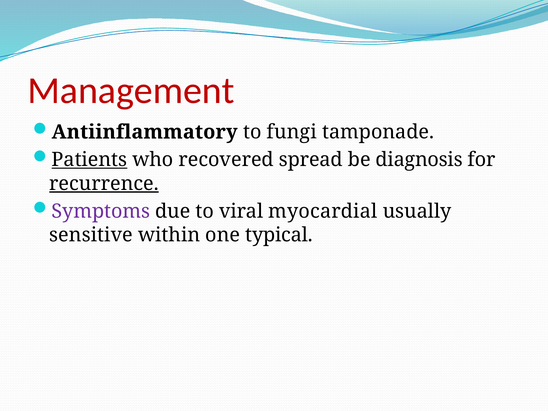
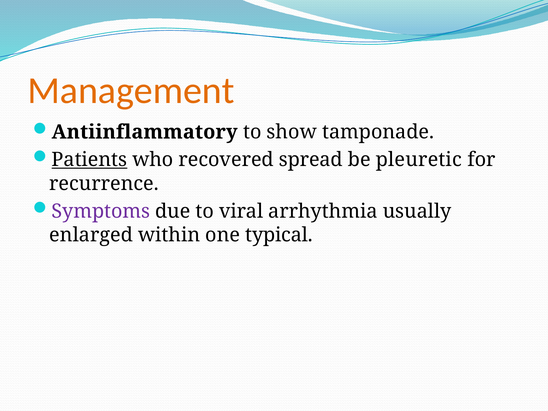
Management colour: red -> orange
fungi: fungi -> show
diagnosis: diagnosis -> pleuretic
recurrence underline: present -> none
myocardial: myocardial -> arrhythmia
sensitive: sensitive -> enlarged
